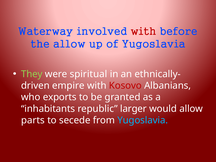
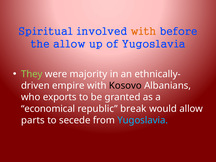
Waterway: Waterway -> Spiritual
with at (143, 32) colour: red -> orange
spiritual: spiritual -> majority
Kosovo colour: red -> black
inhabitants: inhabitants -> economical
larger: larger -> break
